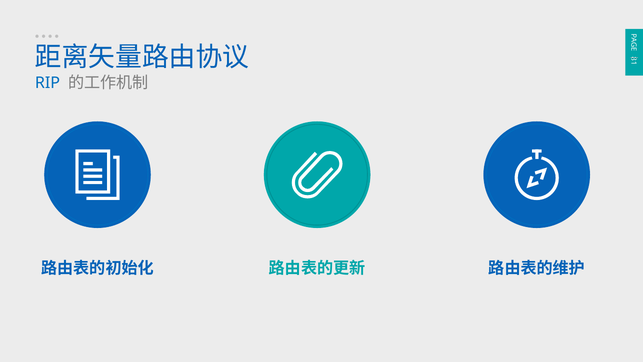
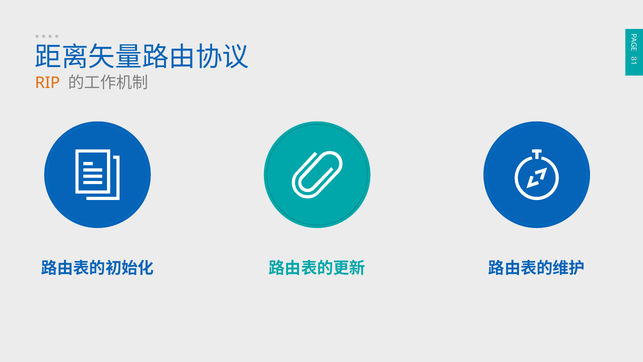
RIP colour: blue -> orange
